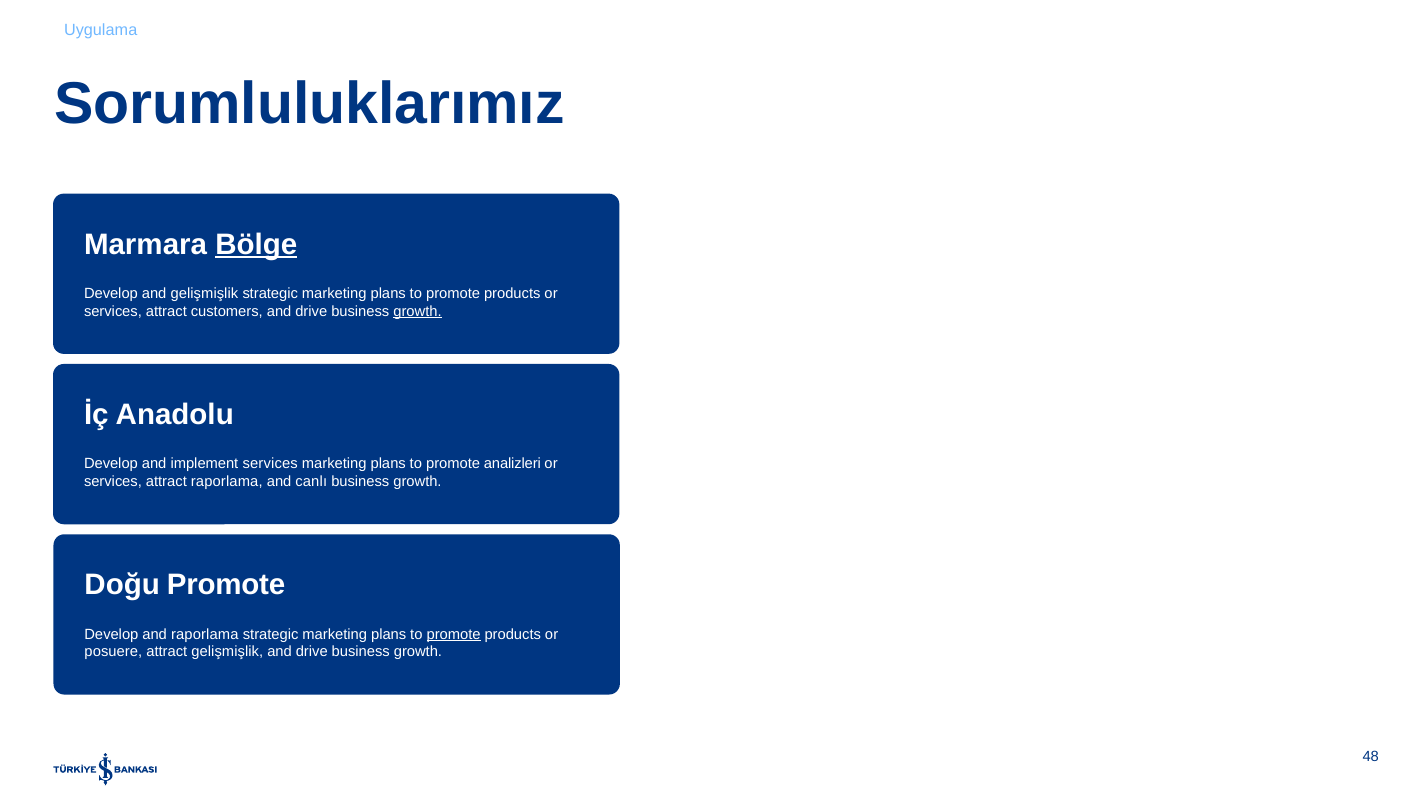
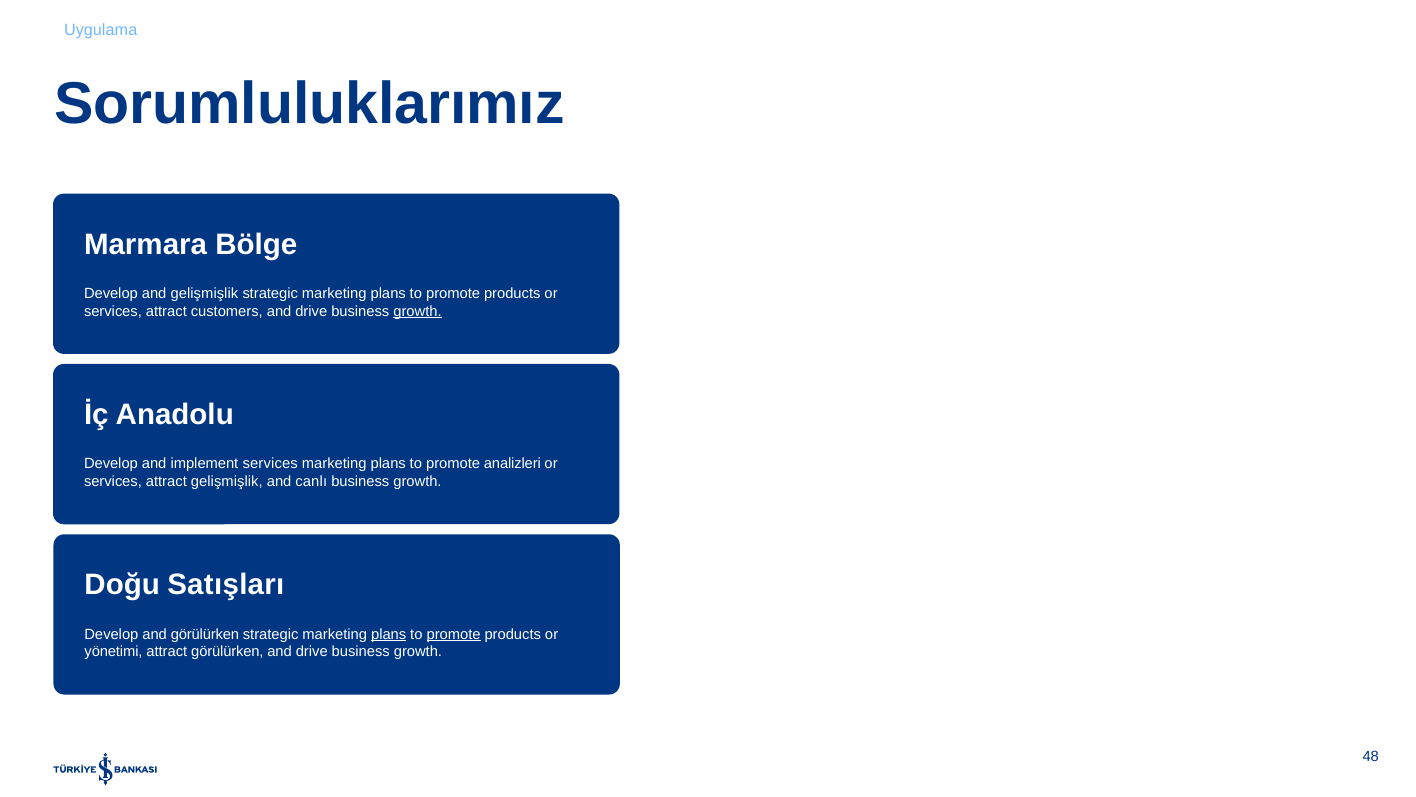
Bölge underline: present -> none
attract raporlama: raporlama -> gelişmişlik
Doğu Promote: Promote -> Satışları
and raporlama: raporlama -> görülürken
plans at (389, 634) underline: none -> present
posuere: posuere -> yönetimi
attract gelişmişlik: gelişmişlik -> görülürken
